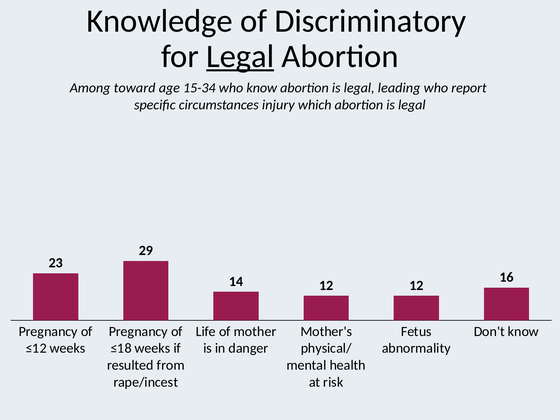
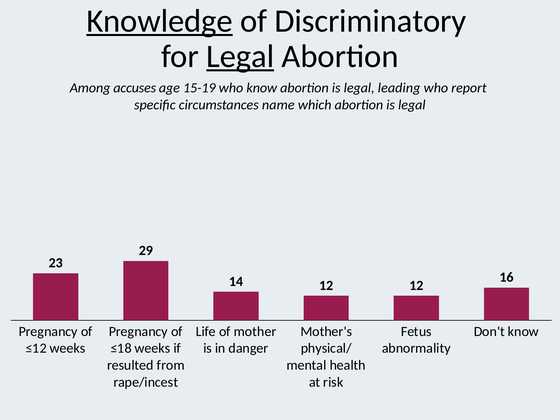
Knowledge underline: none -> present
toward: toward -> accuses
15-34: 15-34 -> 15-19
injury: injury -> name
